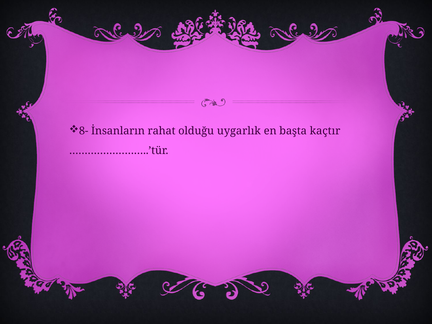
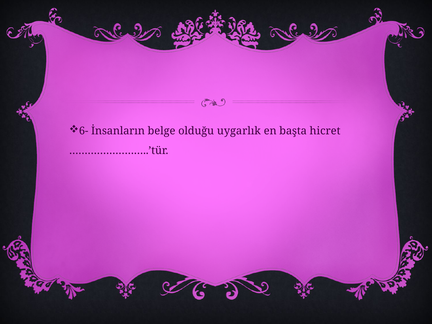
8-: 8- -> 6-
rahat: rahat -> belge
kaçtır: kaçtır -> hicret
